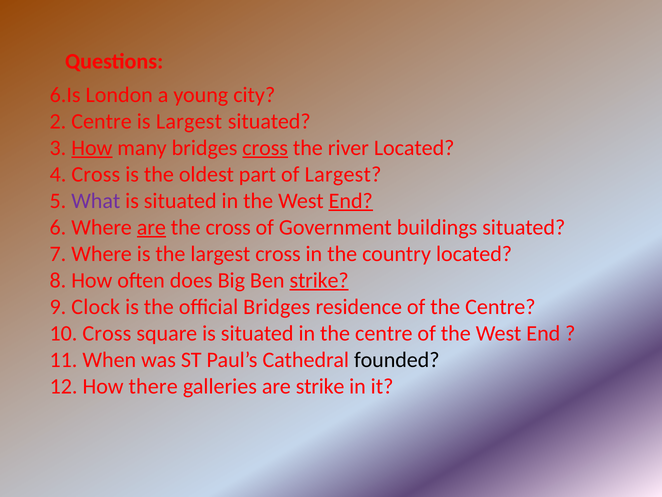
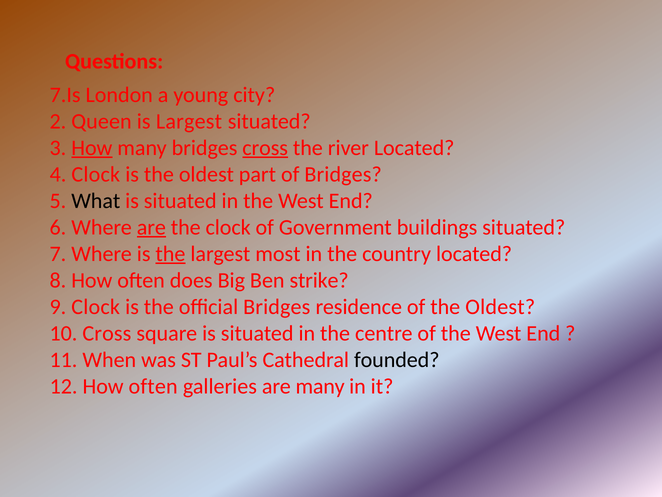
6.Is: 6.Is -> 7.Is
2 Centre: Centre -> Queen
4 Cross: Cross -> Clock
of Largest: Largest -> Bridges
What colour: purple -> black
End at (351, 201) underline: present -> none
the cross: cross -> clock
the at (170, 254) underline: none -> present
largest cross: cross -> most
strike at (319, 280) underline: present -> none
of the Centre: Centre -> Oldest
12 How there: there -> often
are strike: strike -> many
